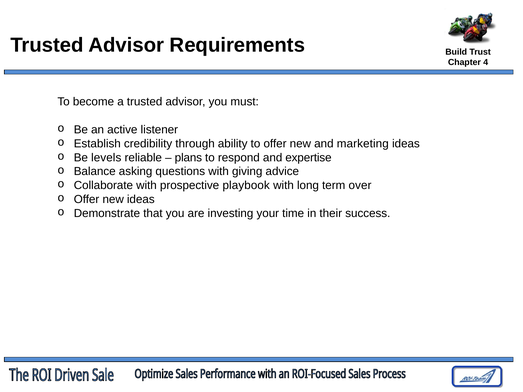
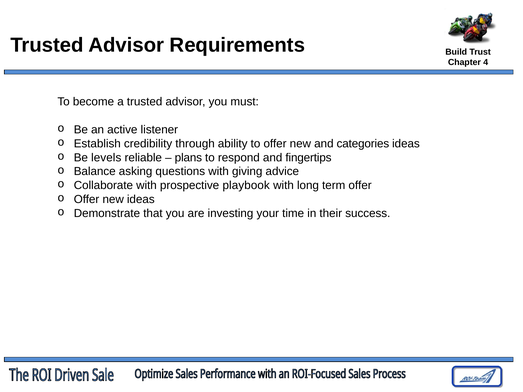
marketing: marketing -> categories
expertise: expertise -> fingertips
term over: over -> offer
